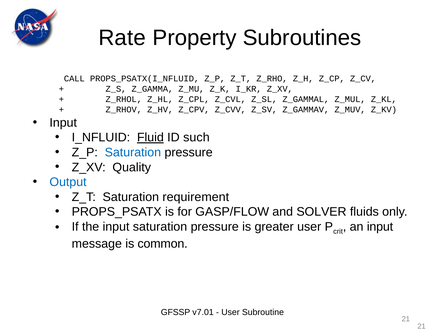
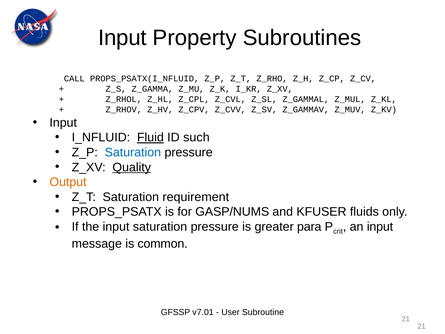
Rate at (122, 38): Rate -> Input
Quality underline: none -> present
Output colour: blue -> orange
GASP/FLOW: GASP/FLOW -> GASP/NUMS
SOLVER: SOLVER -> KFUSER
greater user: user -> para
